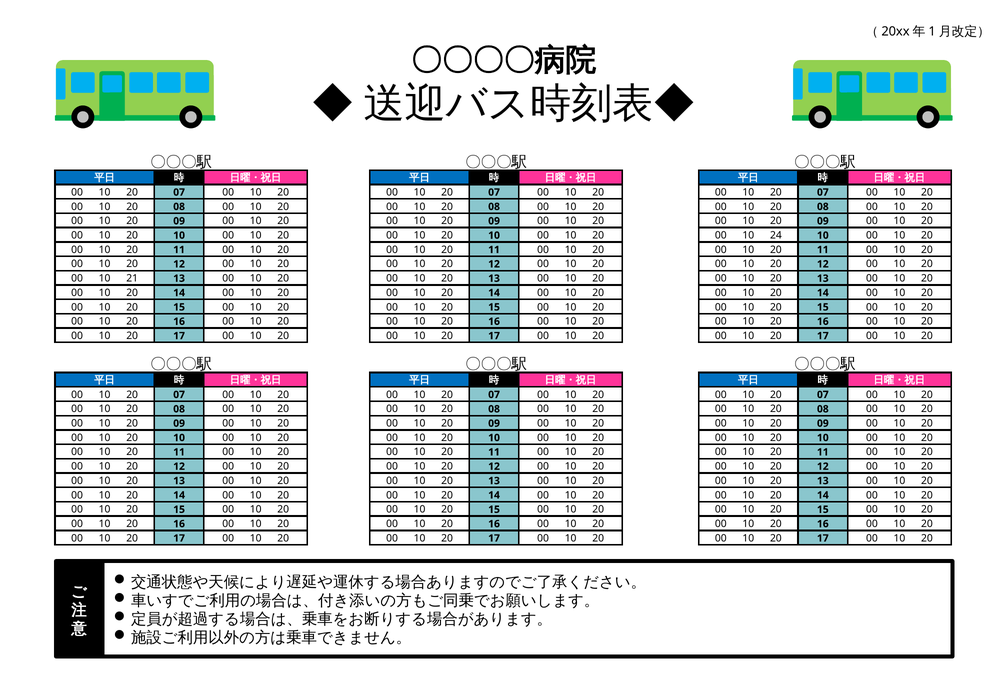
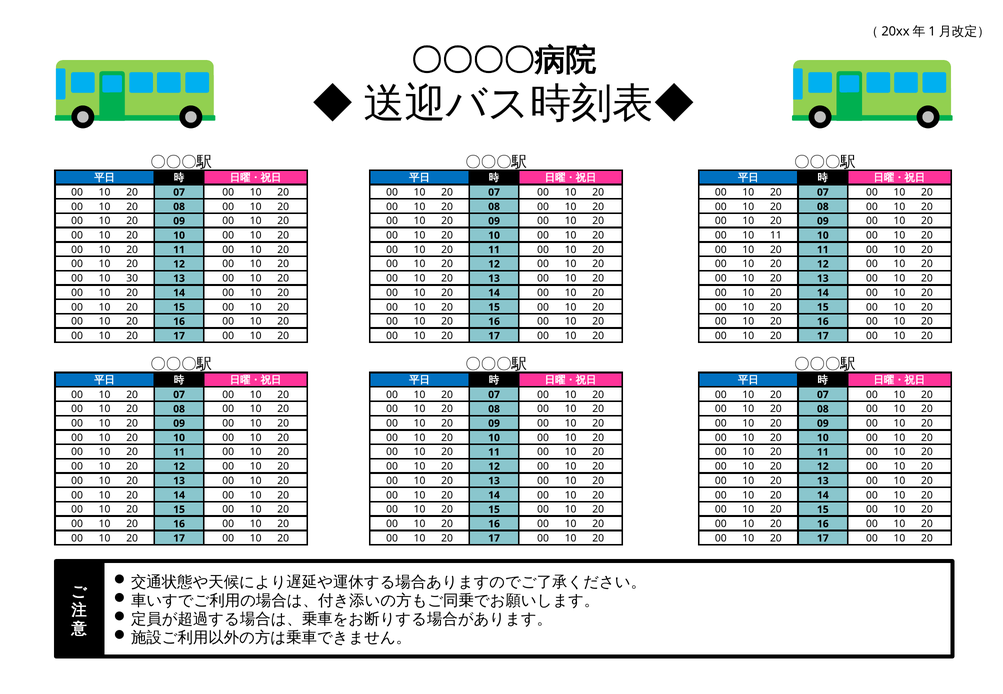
10 24: 24 -> 11
21: 21 -> 30
